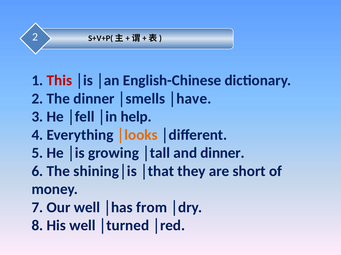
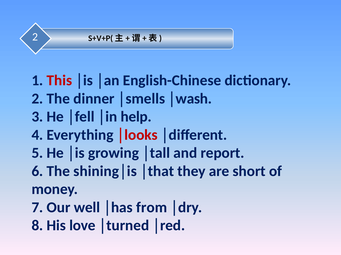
│have: │have -> │wash
│looks colour: orange -> red
and dinner: dinner -> report
His well: well -> love
